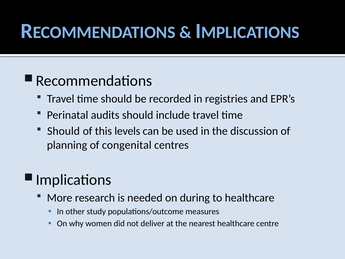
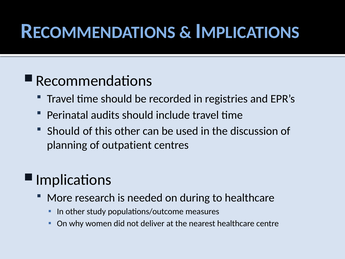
this levels: levels -> other
congenital: congenital -> outpatient
